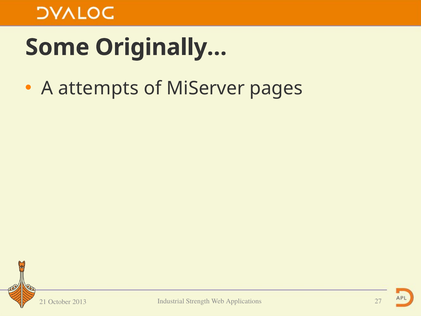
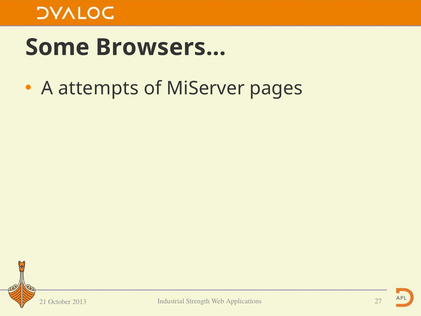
Originally…: Originally… -> Browsers…
